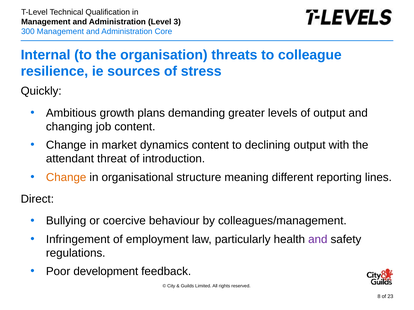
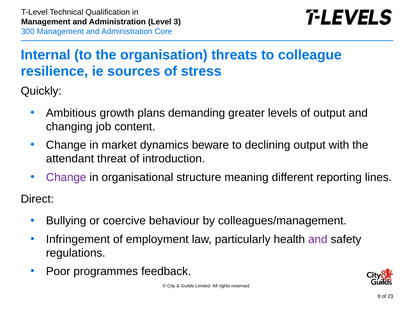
dynamics content: content -> beware
Change at (66, 178) colour: orange -> purple
development: development -> programmes
